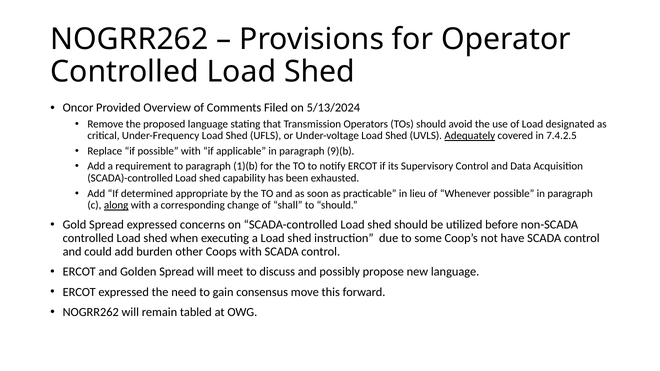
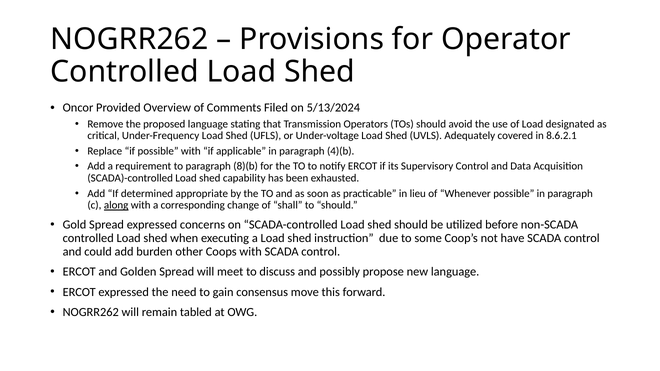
Adequately underline: present -> none
7.4.2.5: 7.4.2.5 -> 8.6.2.1
9)(b: 9)(b -> 4)(b
1)(b: 1)(b -> 8)(b
